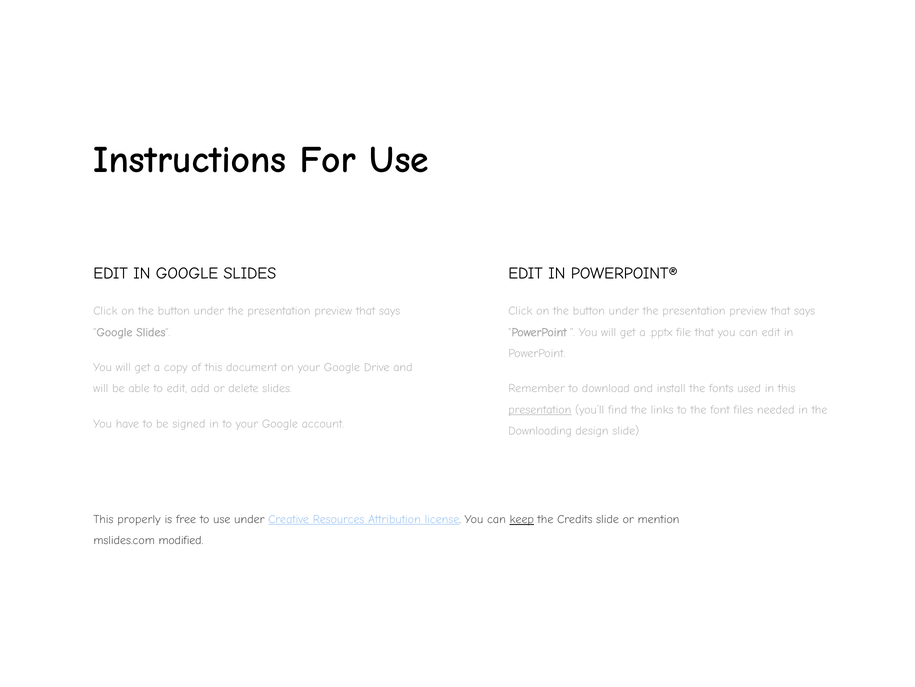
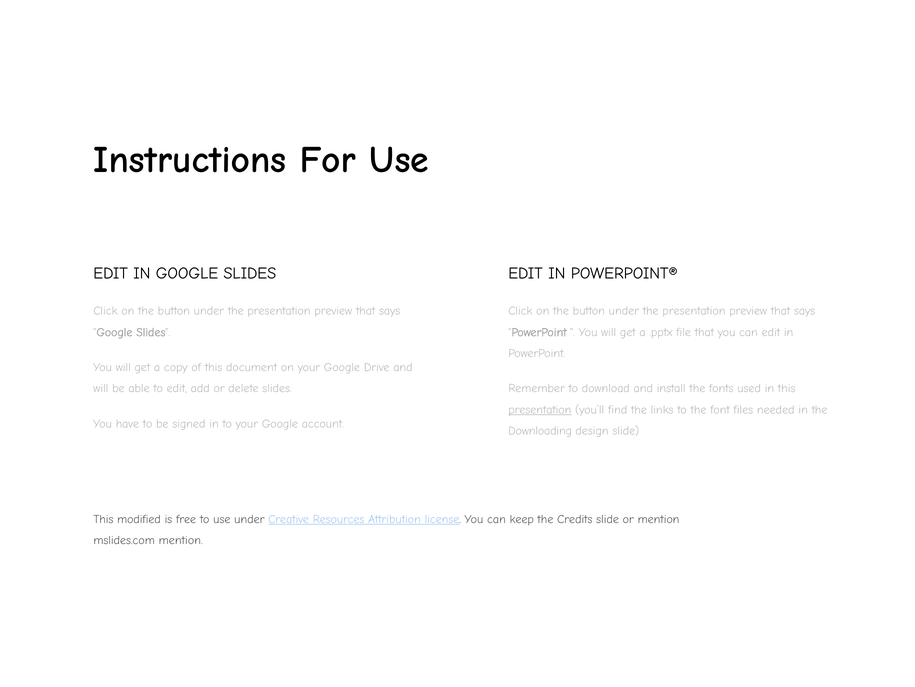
properly: properly -> modified
keep underline: present -> none
mslides.com modified: modified -> mention
